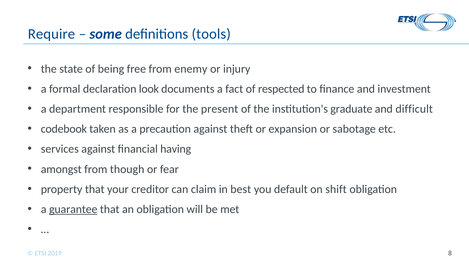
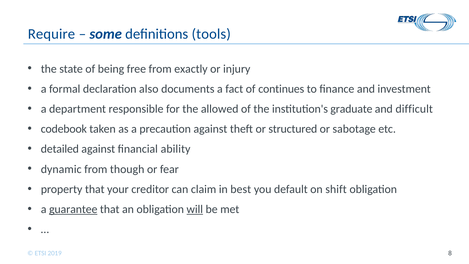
enemy: enemy -> exactly
look: look -> also
respected: respected -> continues
present: present -> allowed
expansion: expansion -> structured
services: services -> detailed
having: having -> ability
amongst: amongst -> dynamic
will underline: none -> present
